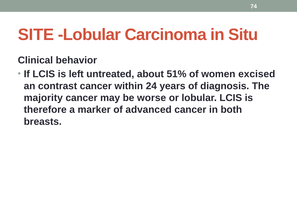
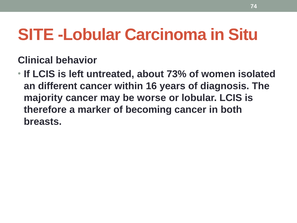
51%: 51% -> 73%
excised: excised -> isolated
contrast: contrast -> different
24: 24 -> 16
advanced: advanced -> becoming
